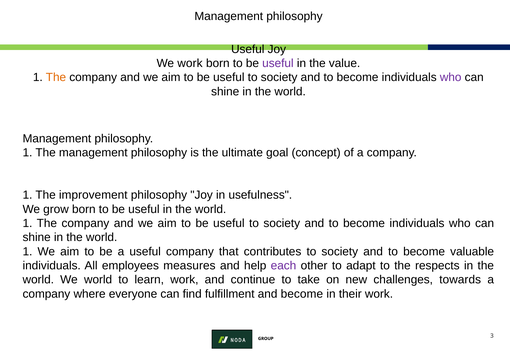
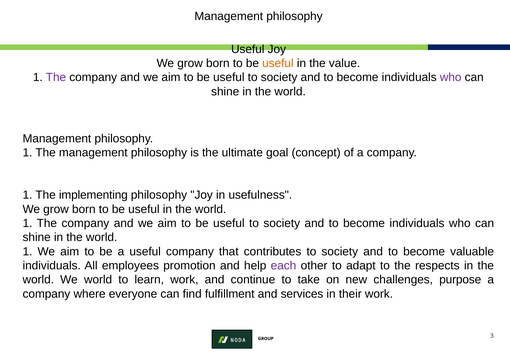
work at (190, 63): work -> grow
useful at (278, 63) colour: purple -> orange
The at (56, 77) colour: orange -> purple
improvement: improvement -> implementing
measures: measures -> promotion
towards: towards -> purpose
and become: become -> services
